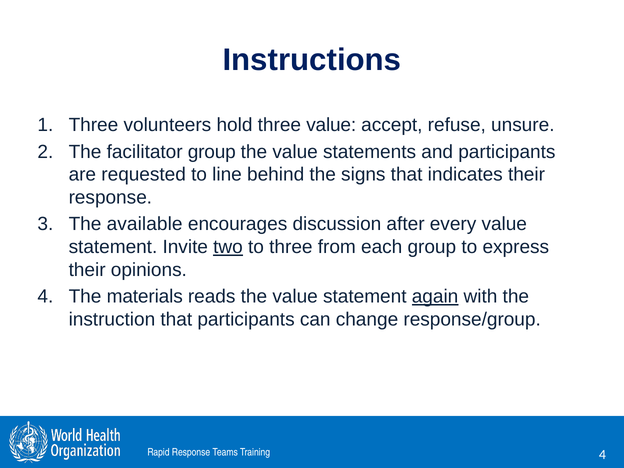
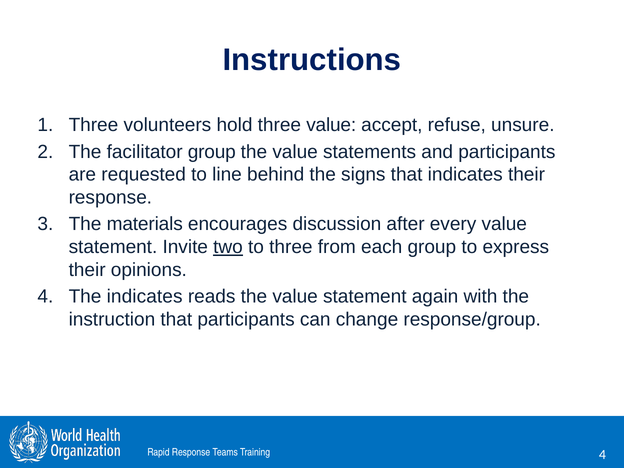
available: available -> materials
The materials: materials -> indicates
again underline: present -> none
